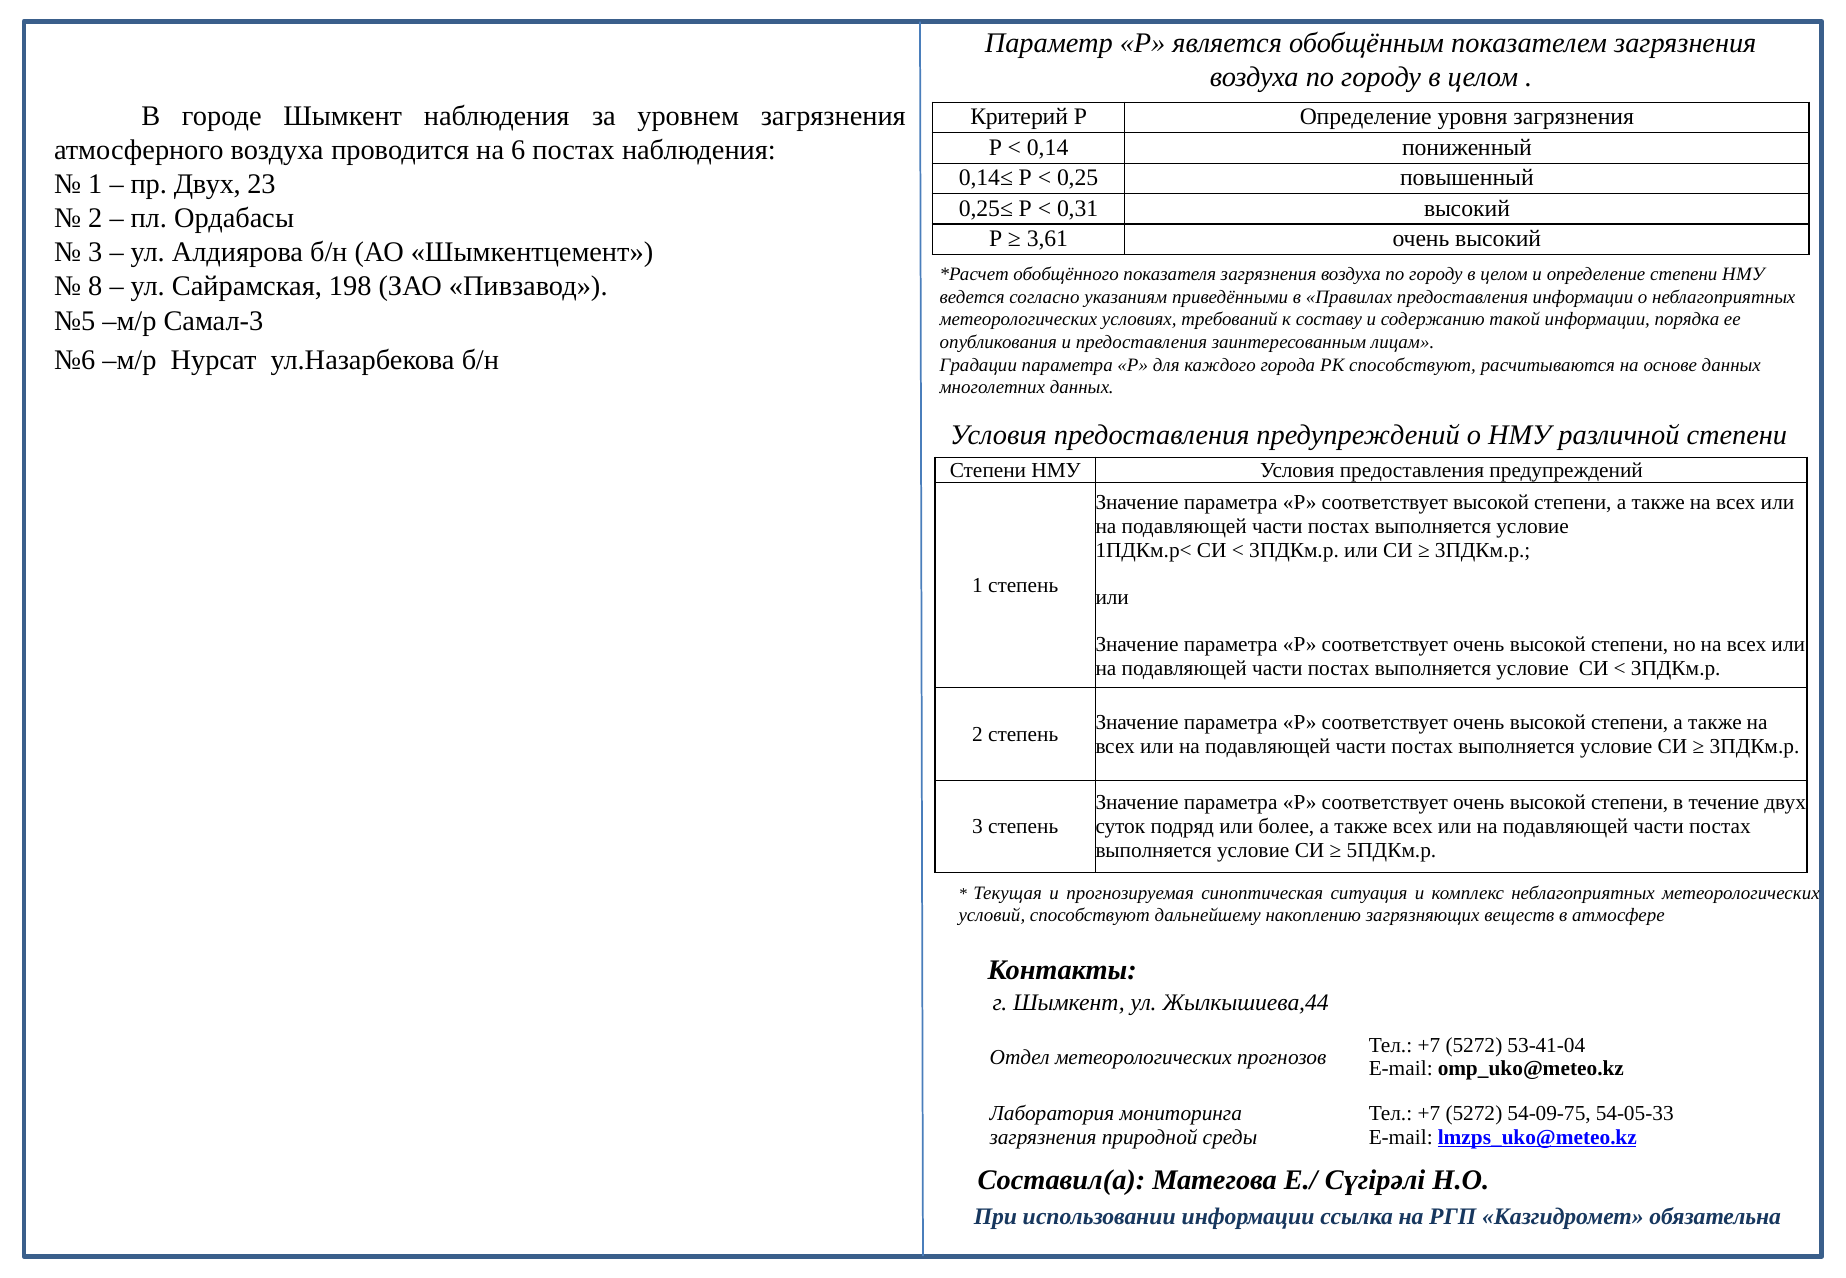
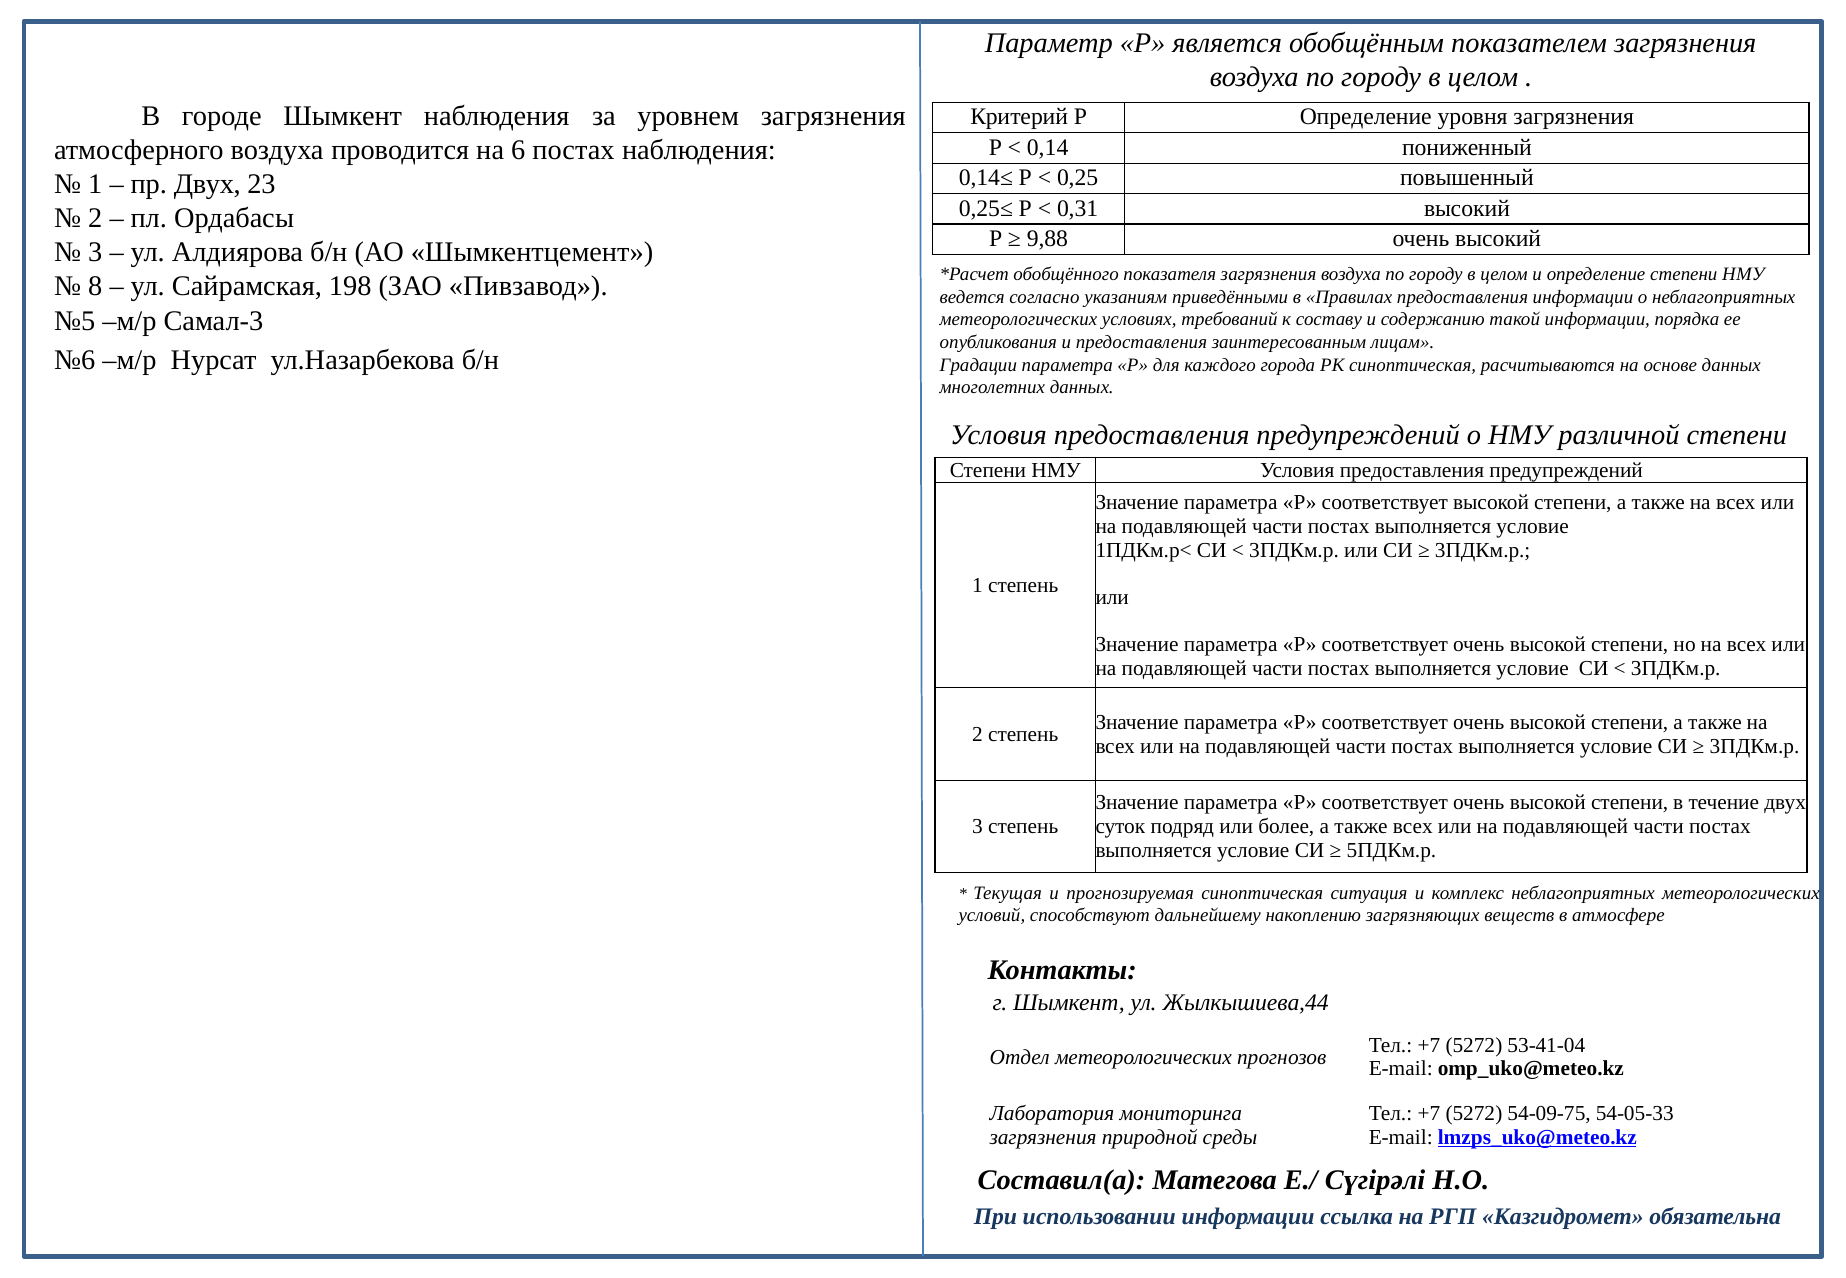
3,61: 3,61 -> 9,88
РК способствуют: способствуют -> синоптическая
